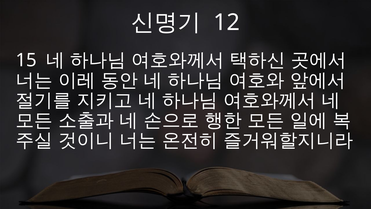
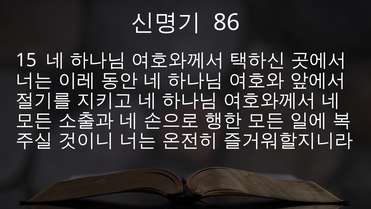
12: 12 -> 86
